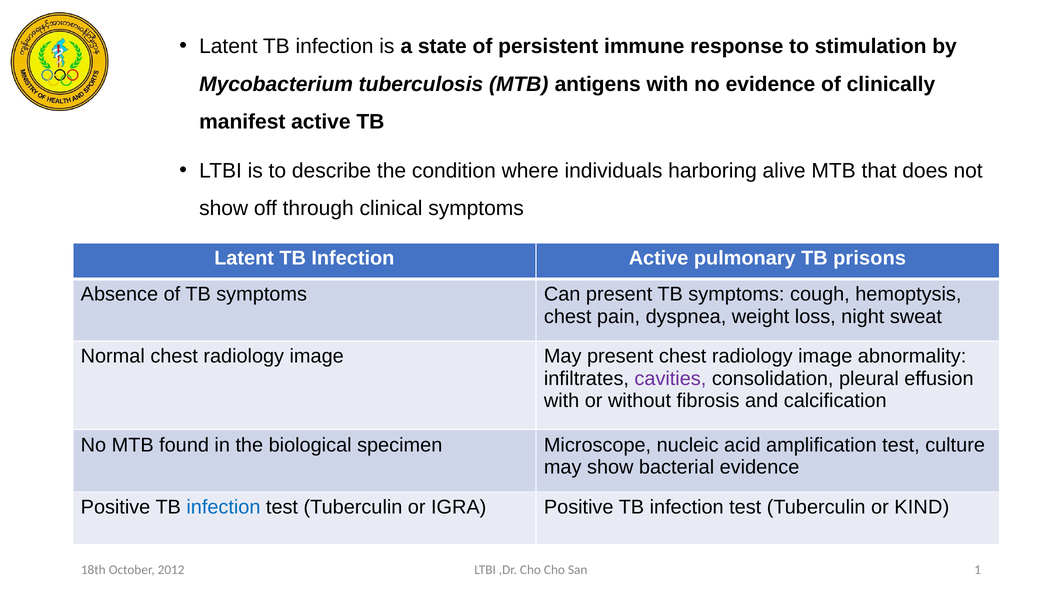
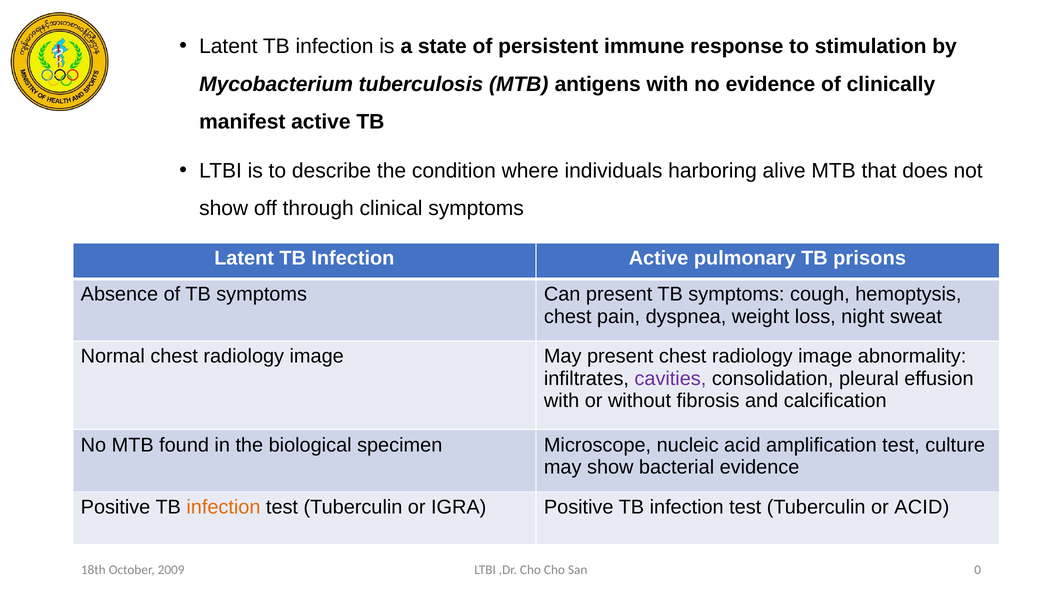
infection at (223, 508) colour: blue -> orange
or KIND: KIND -> ACID
1: 1 -> 0
2012: 2012 -> 2009
